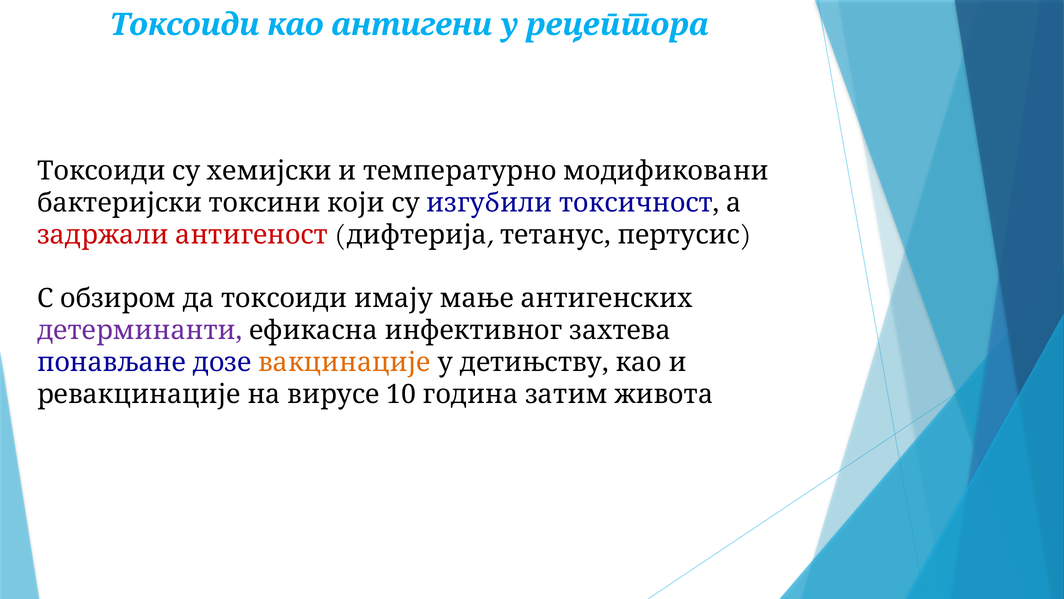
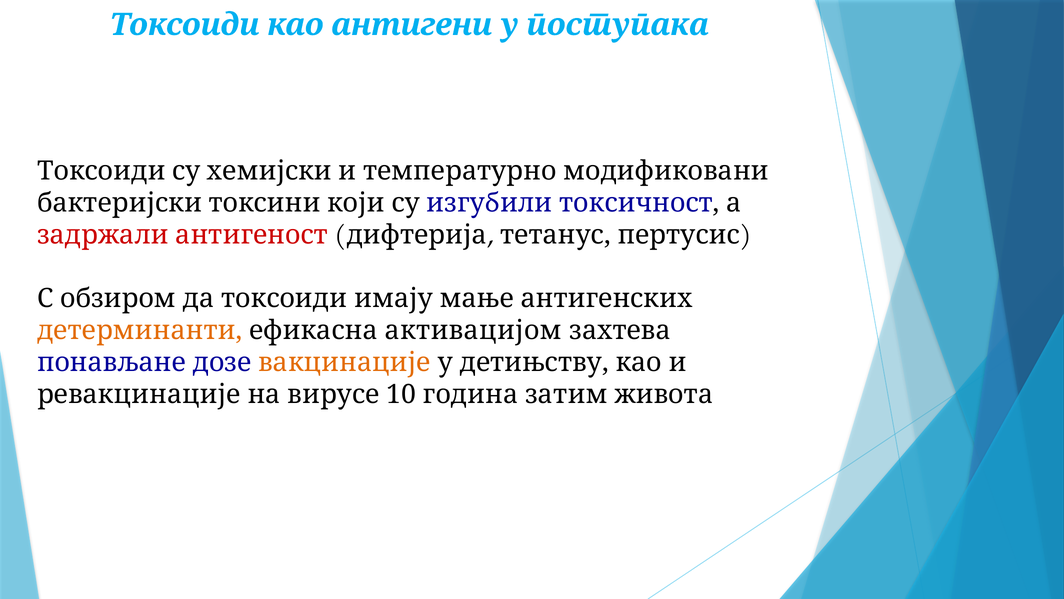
рецептора: рецептора -> поступака
детерминанти colour: purple -> orange
инфективног: инфективног -> активацијом
